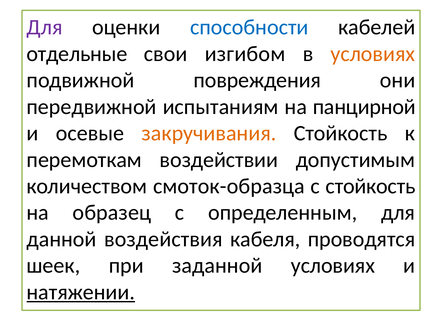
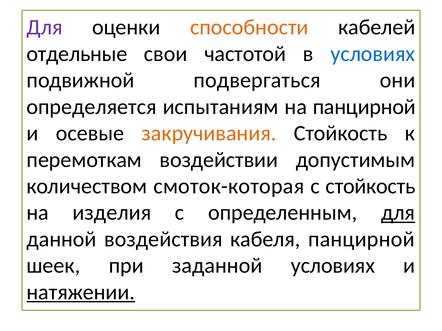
способности colour: blue -> orange
изгибом: изгибом -> частотой
условиях at (373, 54) colour: orange -> blue
повреждения: повреждения -> подвергаться
передвижной: передвижной -> определяется
смоток-образца: смоток-образца -> смоток-которая
образец: образец -> изделия
для at (398, 213) underline: none -> present
кабеля проводятся: проводятся -> панцирной
